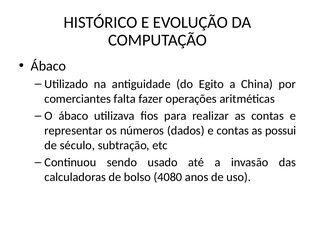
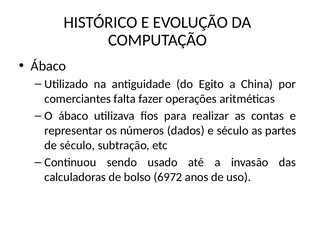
e contas: contas -> século
possui: possui -> partes
4080: 4080 -> 6972
